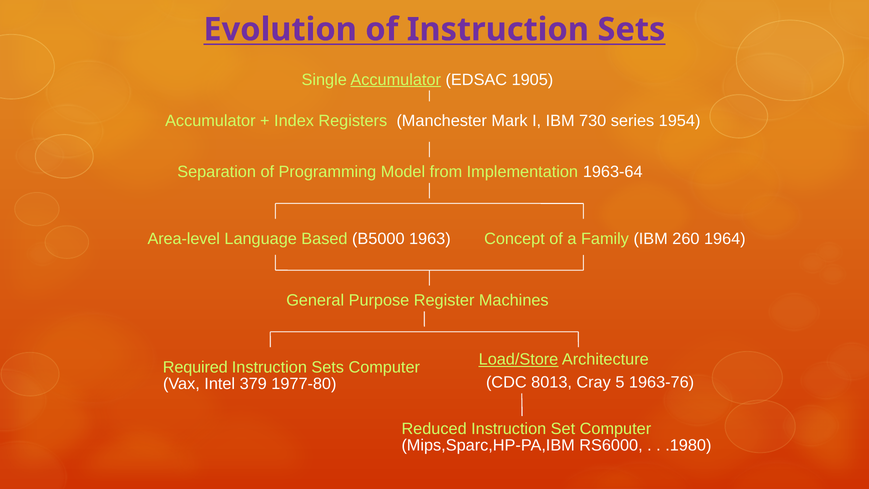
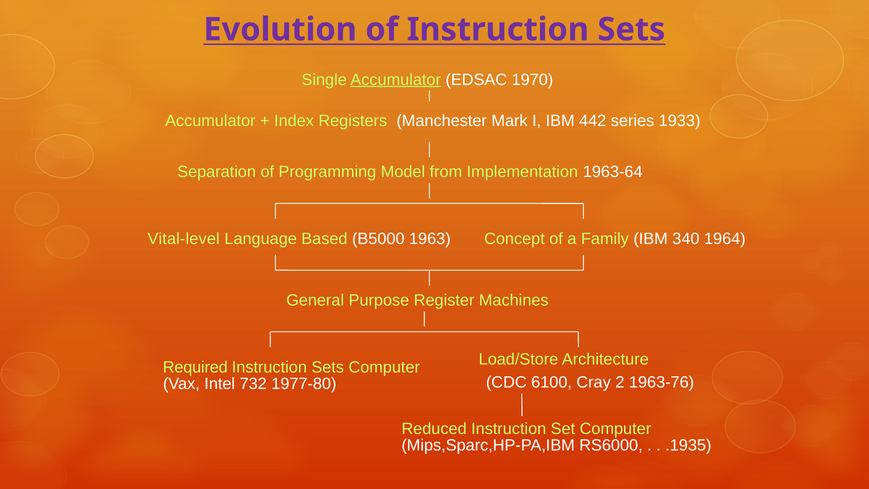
1905: 1905 -> 1970
730: 730 -> 442
1954: 1954 -> 1933
Area-level: Area-level -> Vital-level
260: 260 -> 340
Load/Store underline: present -> none
8013: 8013 -> 6100
5: 5 -> 2
379: 379 -> 732
.1980: .1980 -> .1935
